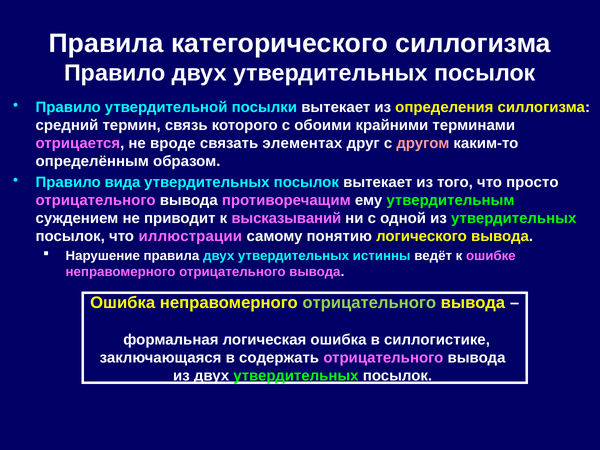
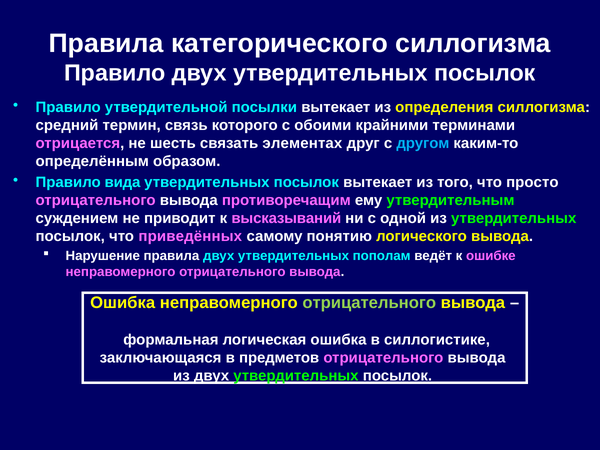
вроде: вроде -> шесть
другом colour: pink -> light blue
иллюстрации: иллюстрации -> приведённых
истинны: истинны -> пополам
содержать: содержать -> предметов
